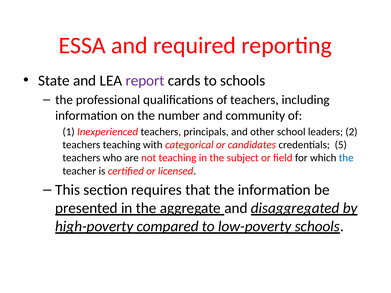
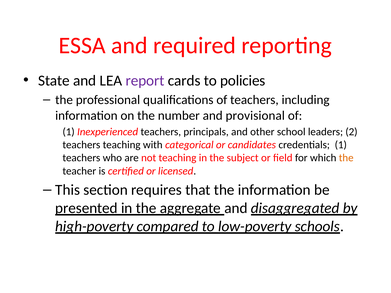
to schools: schools -> policies
community: community -> provisional
credentials 5: 5 -> 1
the at (346, 158) colour: blue -> orange
